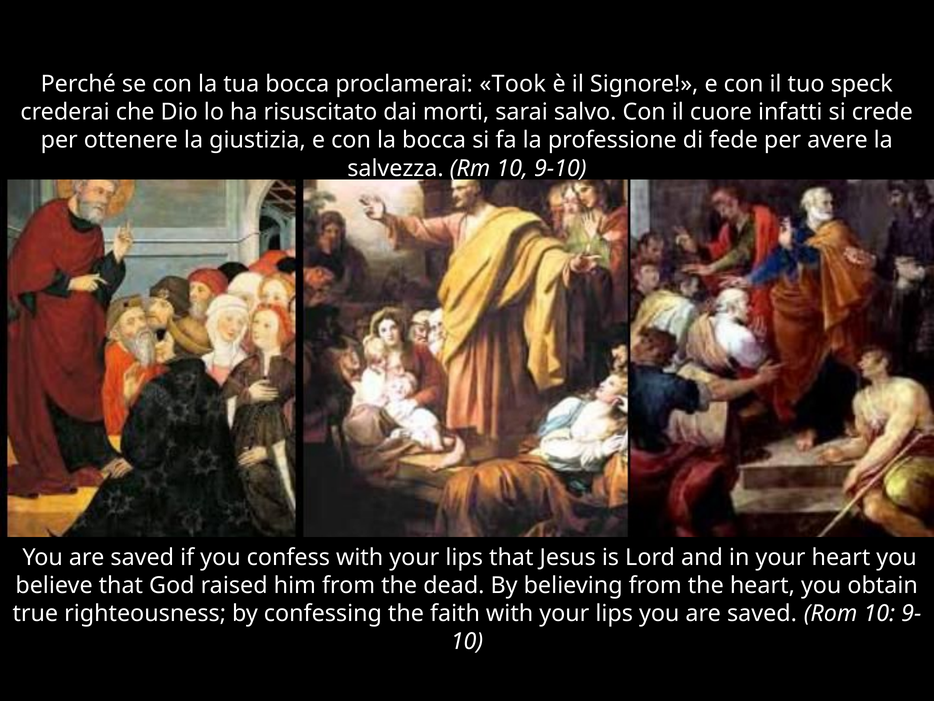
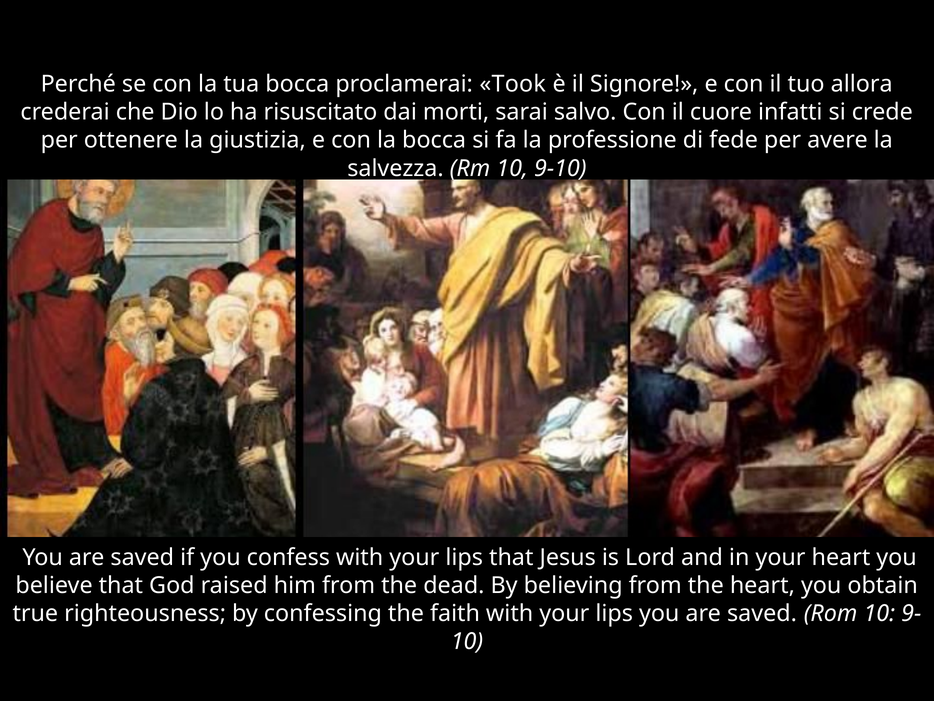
speck: speck -> allora
